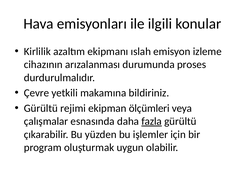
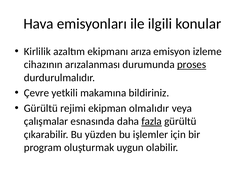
ıslah: ıslah -> arıza
proses underline: none -> present
ölçümleri: ölçümleri -> olmalıdır
